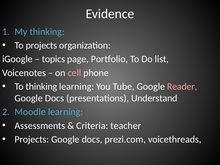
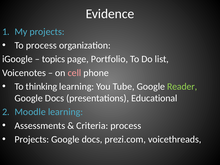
My thinking: thinking -> projects
To projects: projects -> process
Reader colour: pink -> light green
Understand: Understand -> Educational
Criteria teacher: teacher -> process
